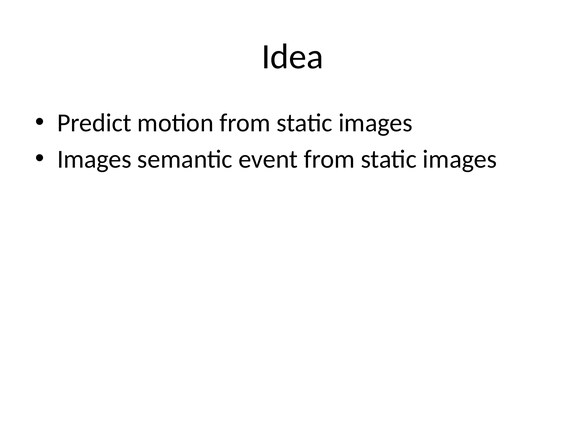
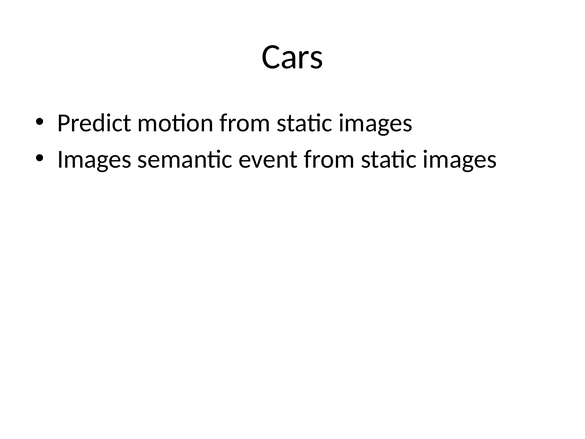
Idea: Idea -> Cars
